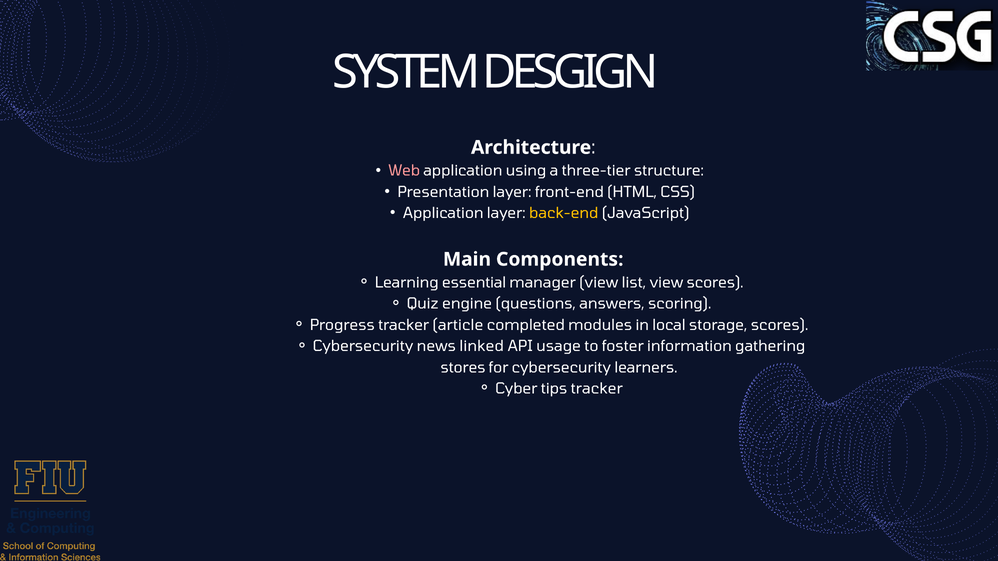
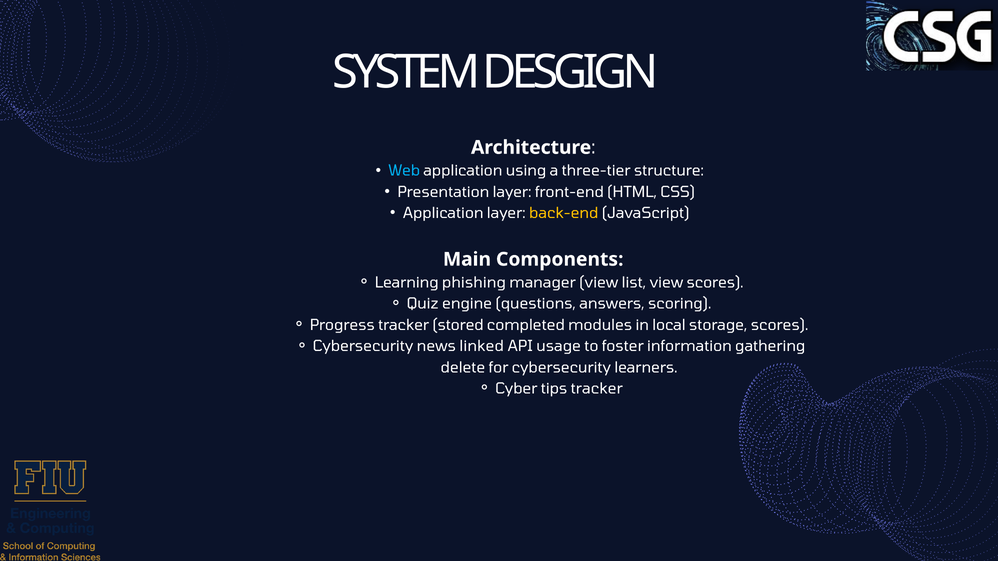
Web colour: pink -> light blue
essential: essential -> phishing
article: article -> stored
stores: stores -> delete
